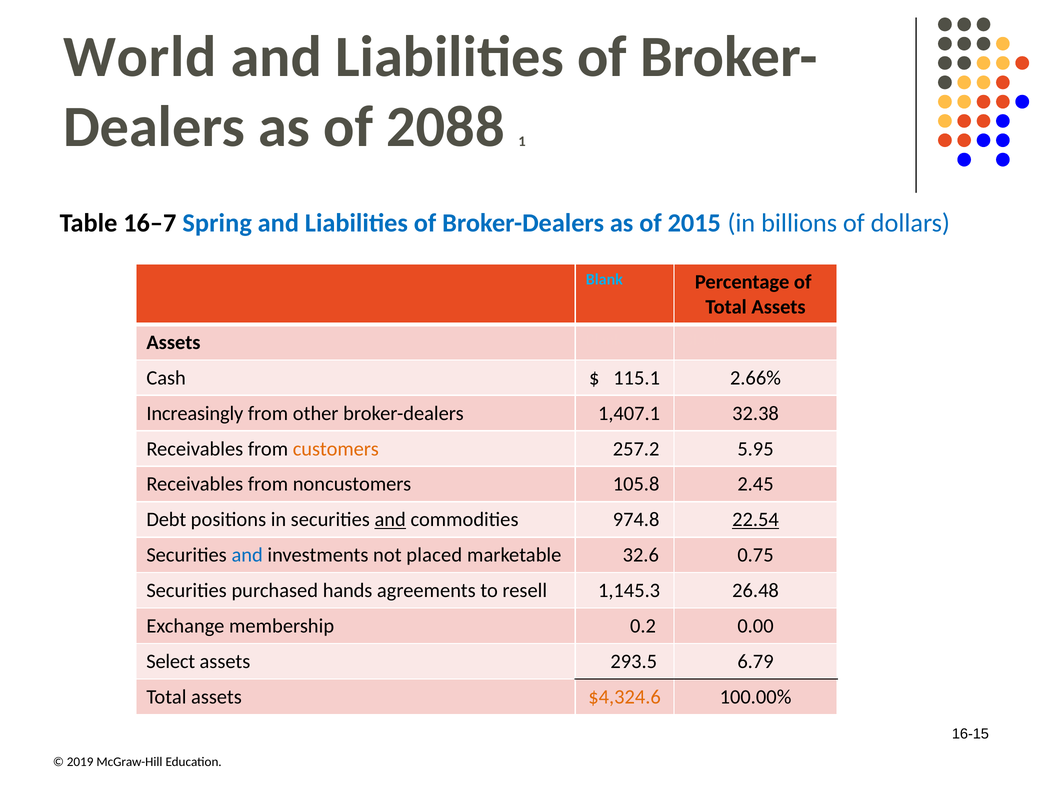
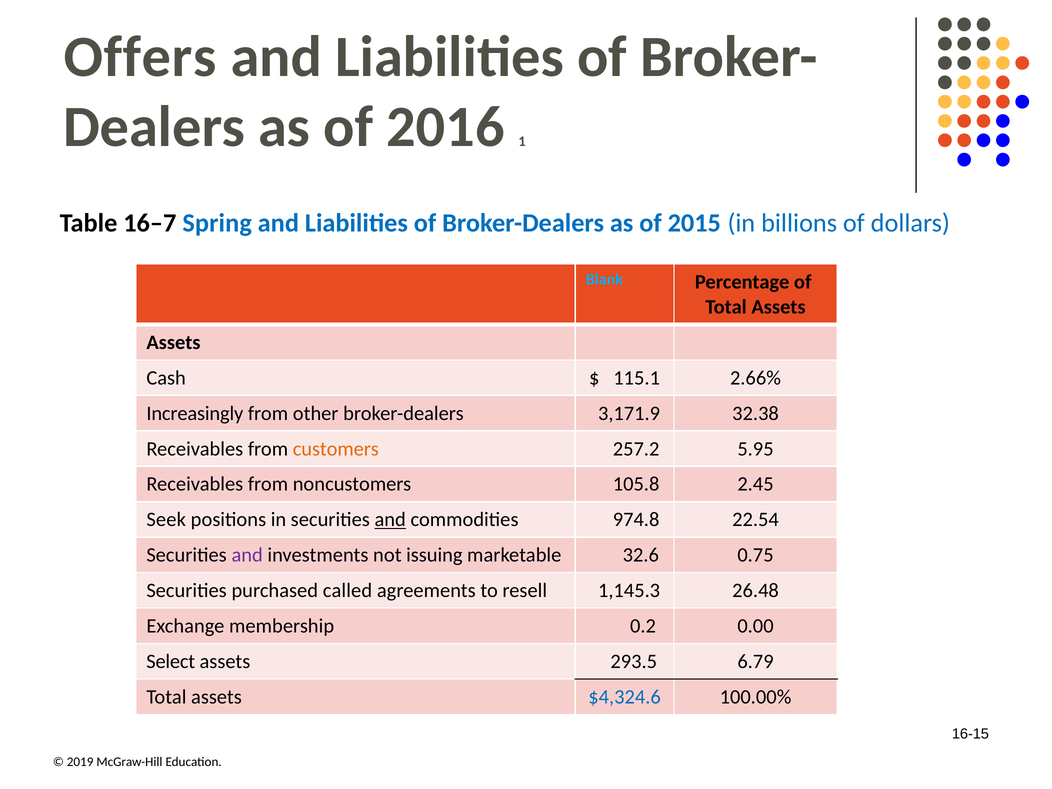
World: World -> Offers
2088: 2088 -> 2016
1,407.1: 1,407.1 -> 3,171.9
Debt: Debt -> Seek
22.54 underline: present -> none
and at (247, 555) colour: blue -> purple
placed: placed -> issuing
hands: hands -> called
$4,324.6 colour: orange -> blue
